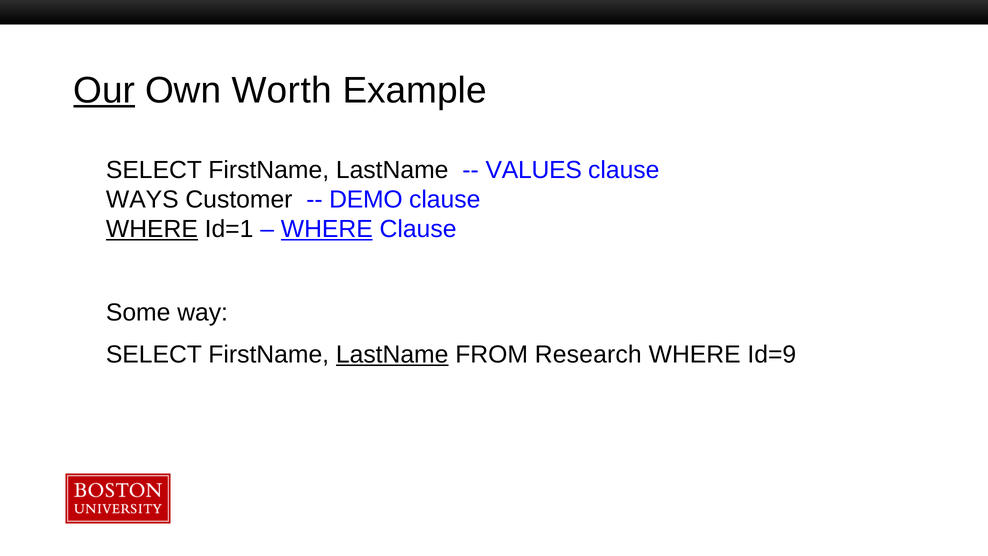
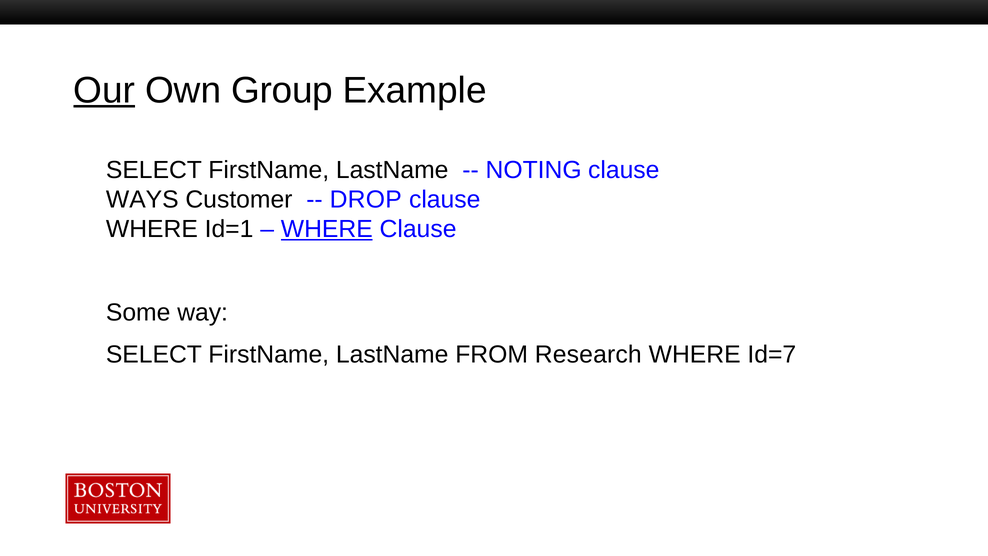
Worth: Worth -> Group
VALUES: VALUES -> NOTING
DEMO: DEMO -> DROP
WHERE at (152, 229) underline: present -> none
LastName at (392, 354) underline: present -> none
Id=9: Id=9 -> Id=7
